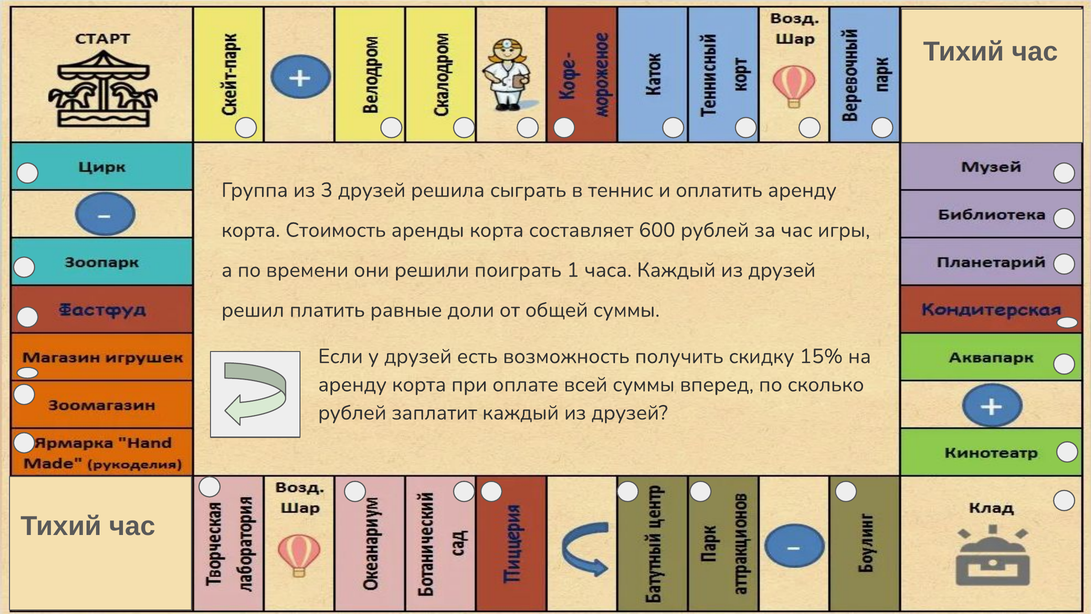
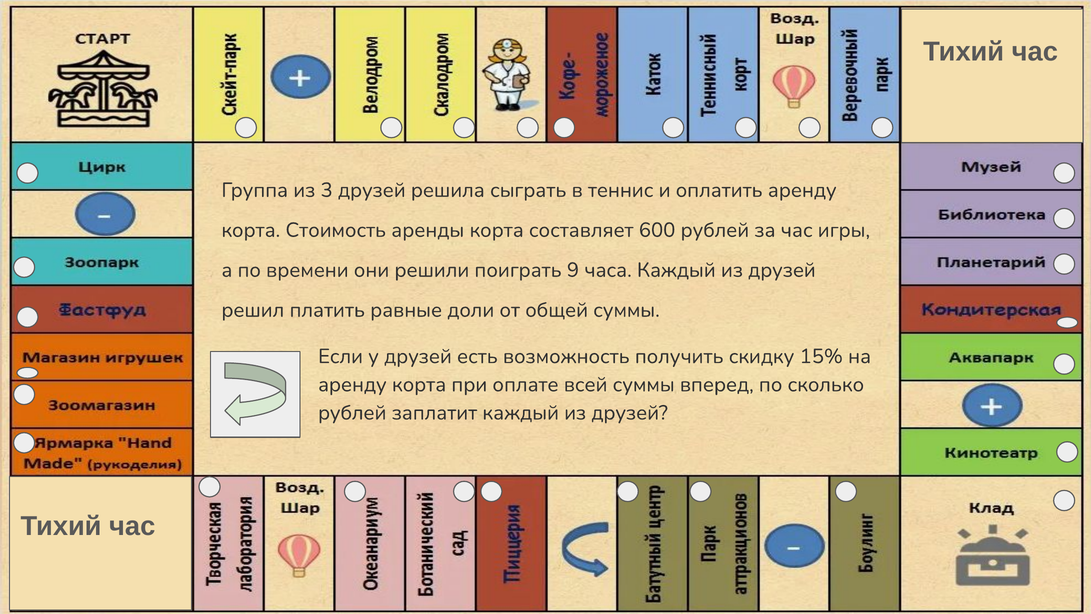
1: 1 -> 9
